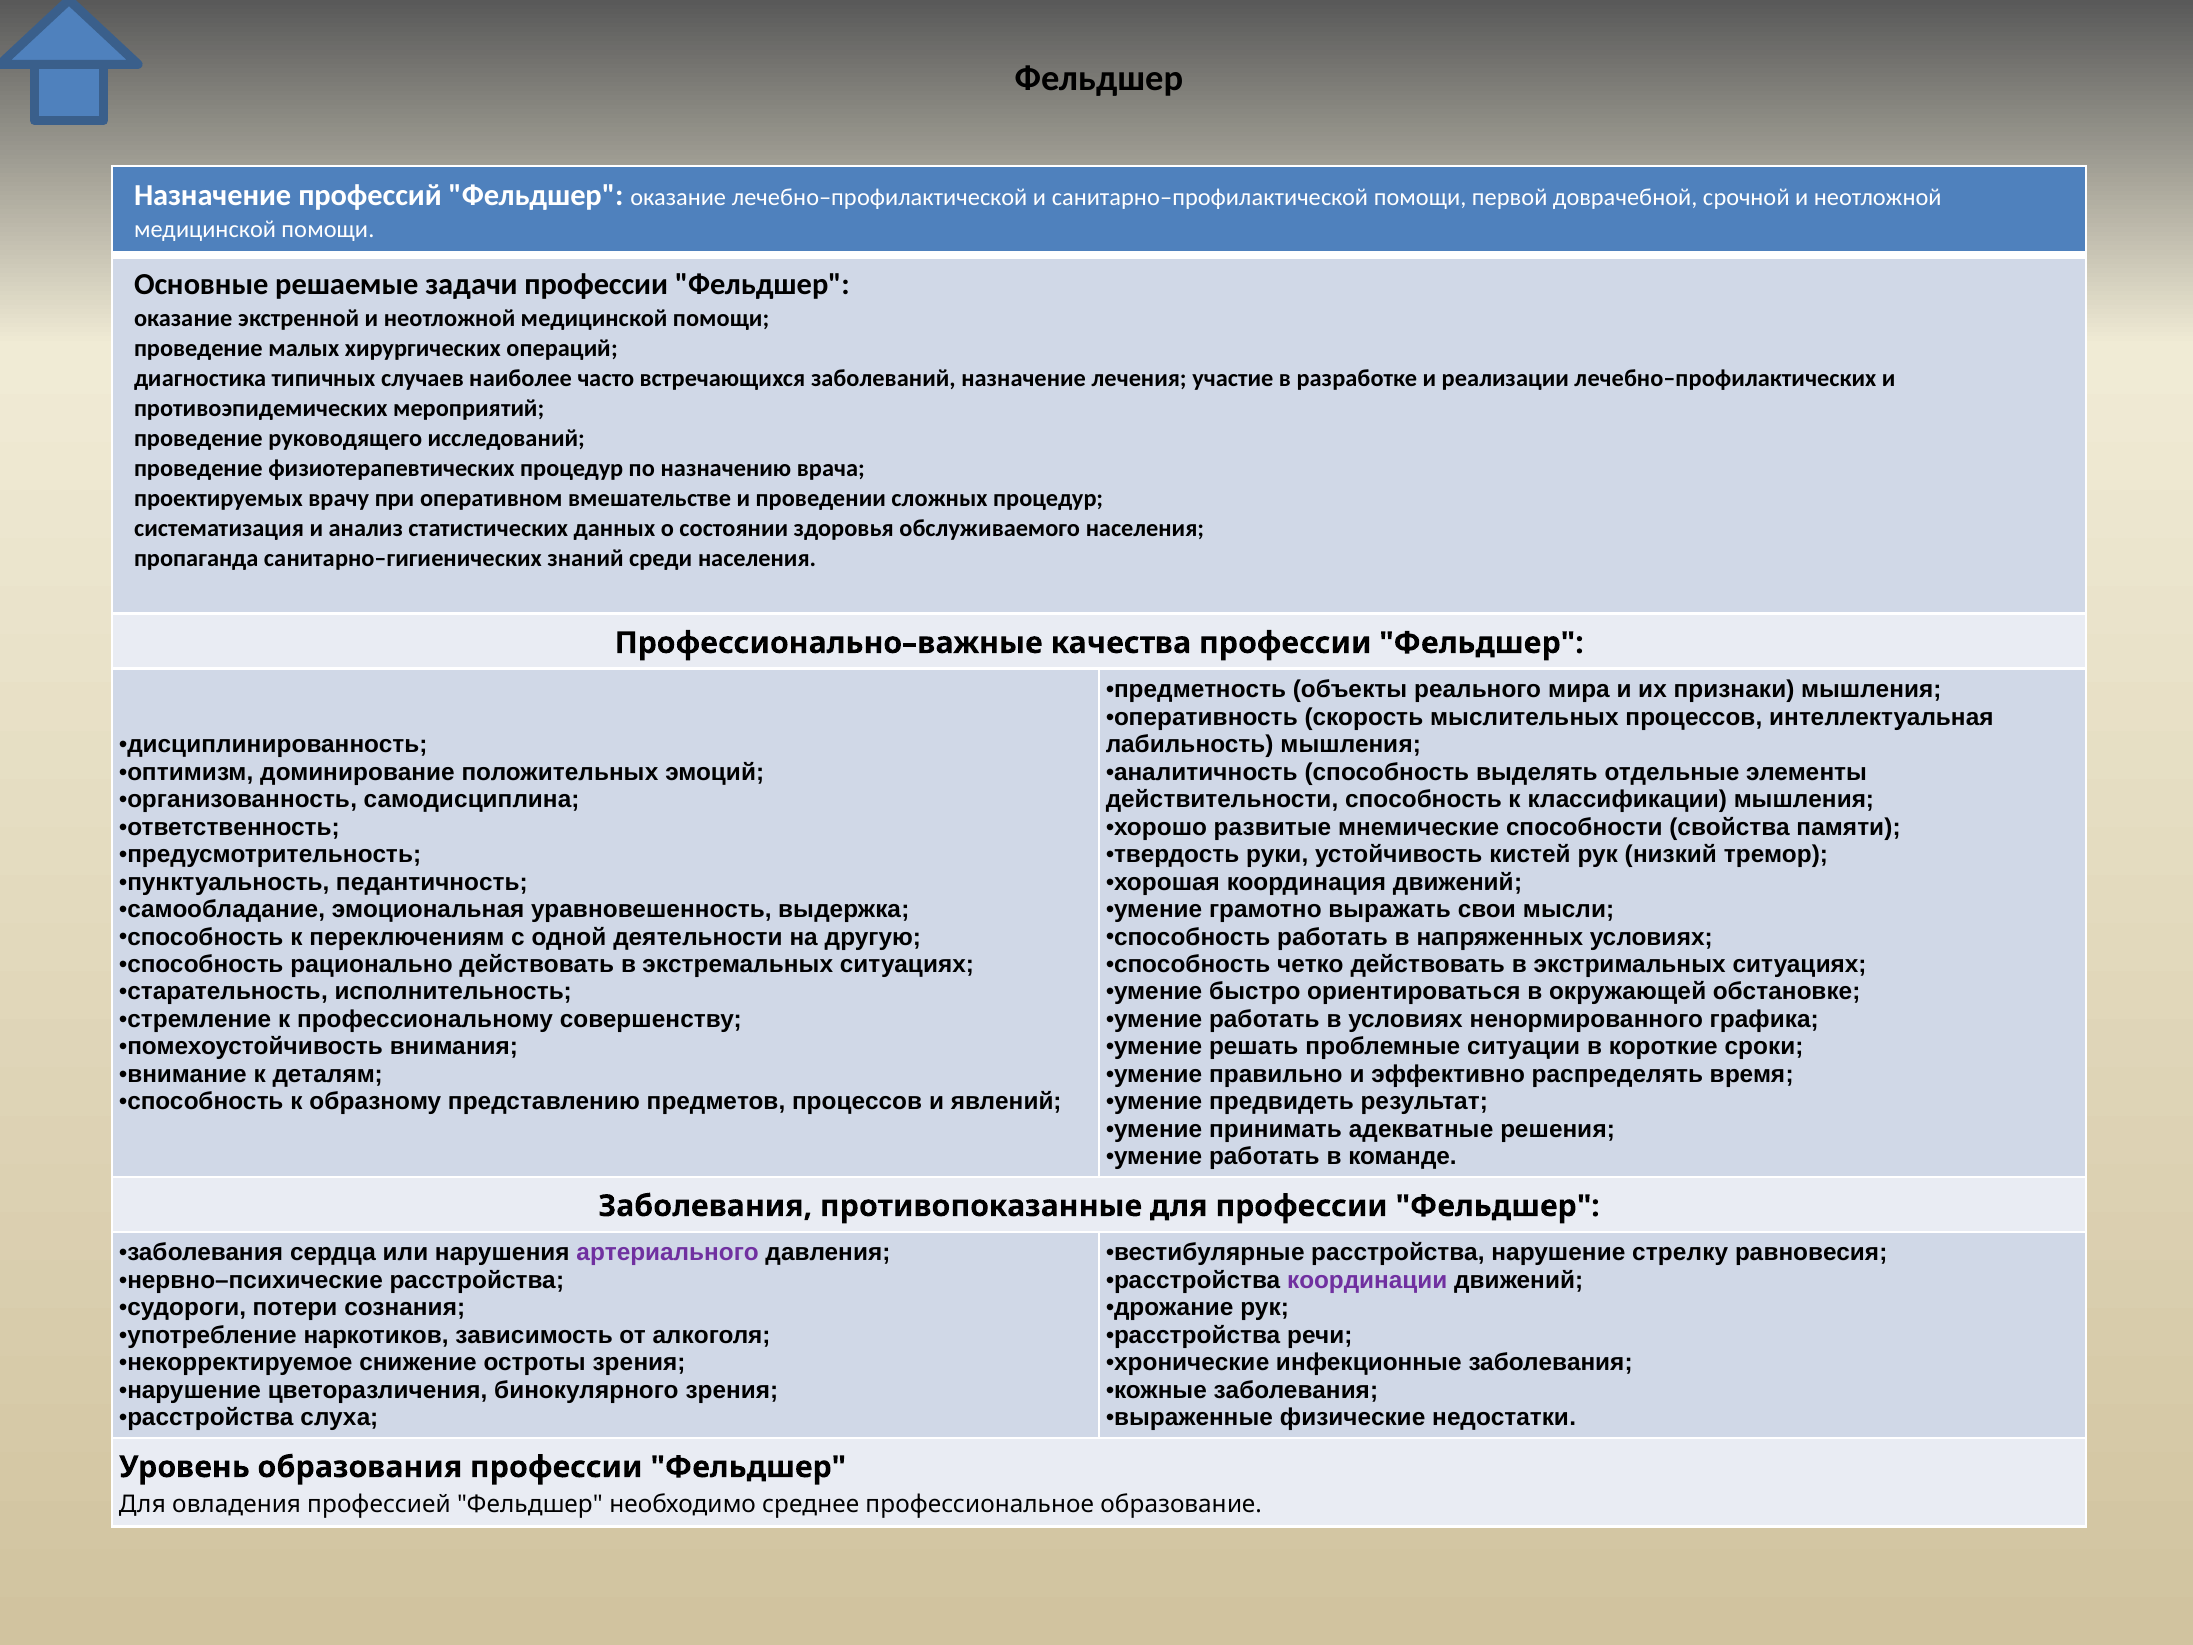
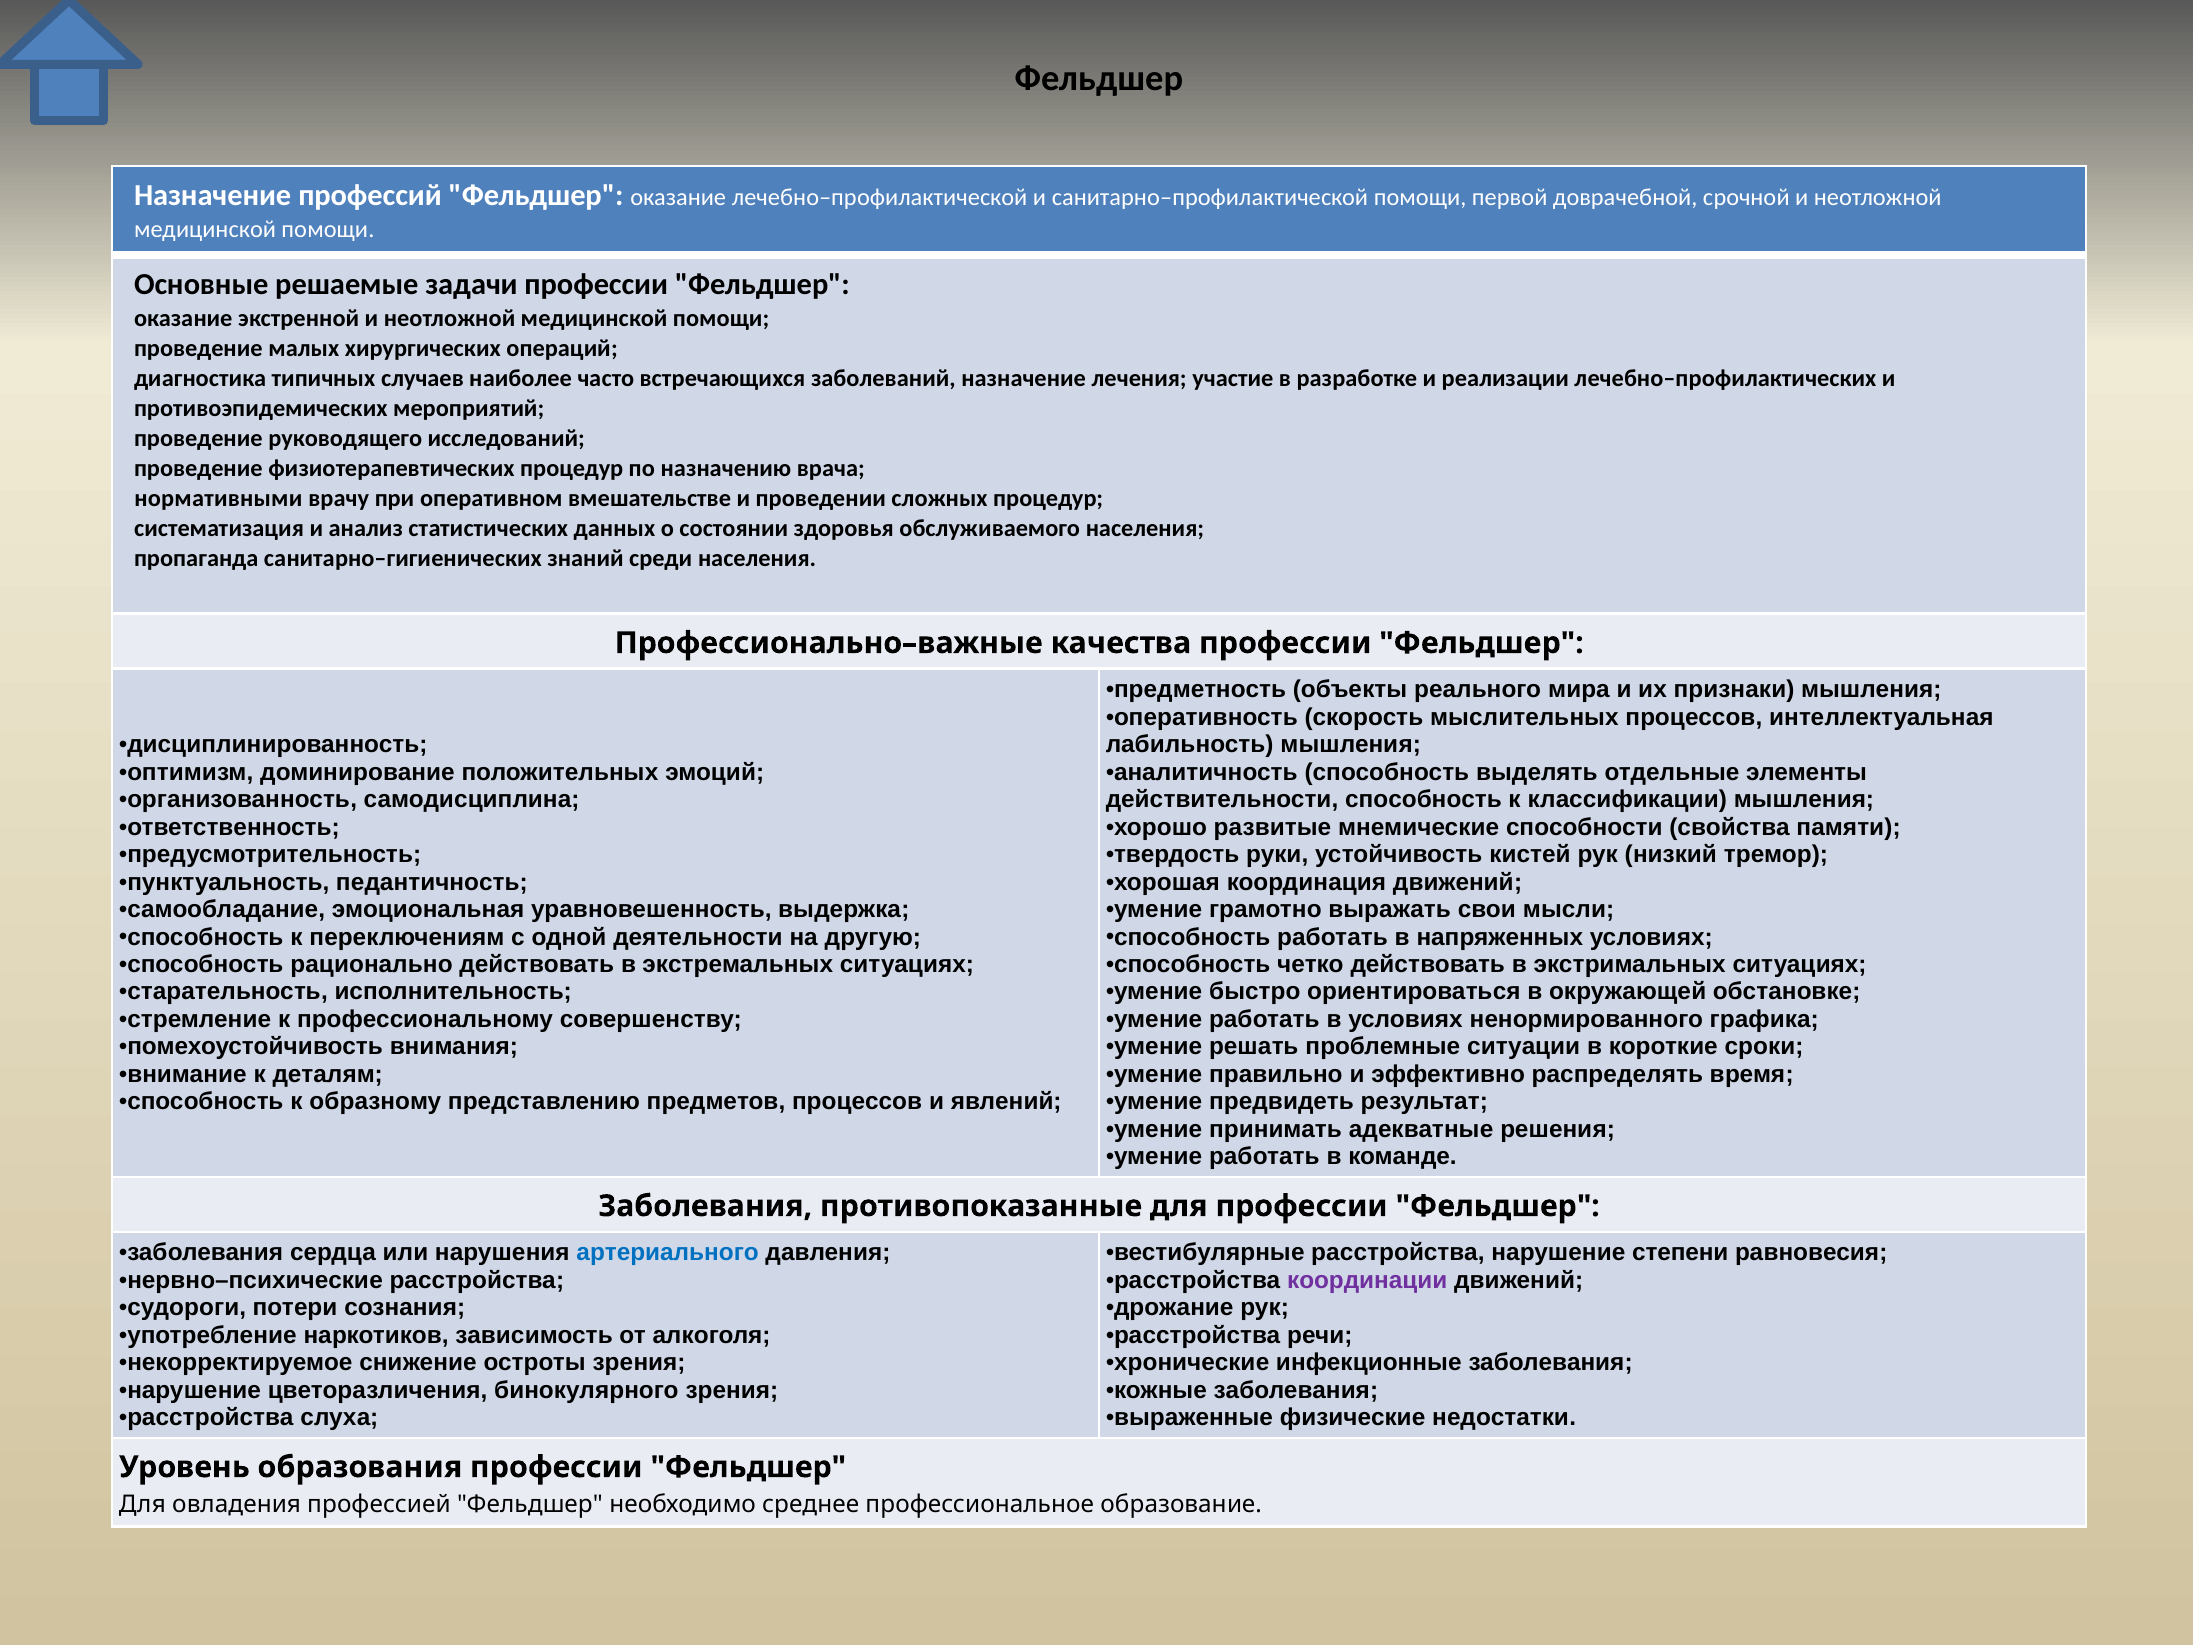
проектируемых: проектируемых -> нормативными
артериального colour: purple -> blue
стрелку: стрелку -> степени
